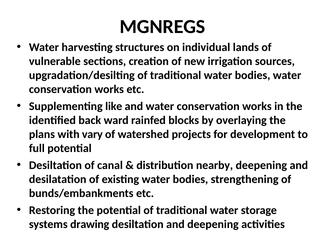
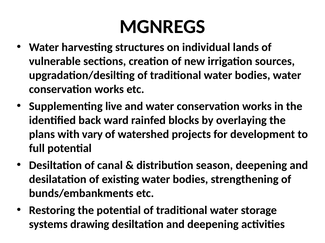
like: like -> live
nearby: nearby -> season
